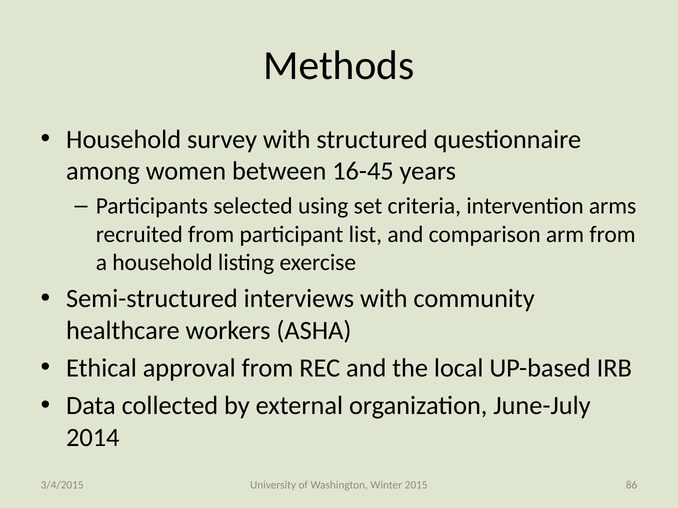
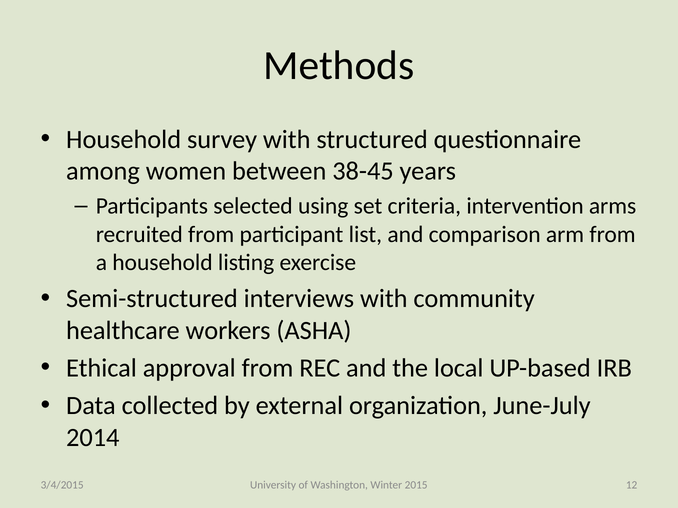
16-45: 16-45 -> 38-45
86: 86 -> 12
